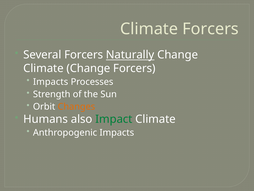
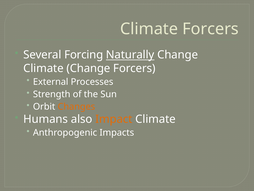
Several Forcers: Forcers -> Forcing
Impacts at (51, 82): Impacts -> External
Impact colour: green -> orange
